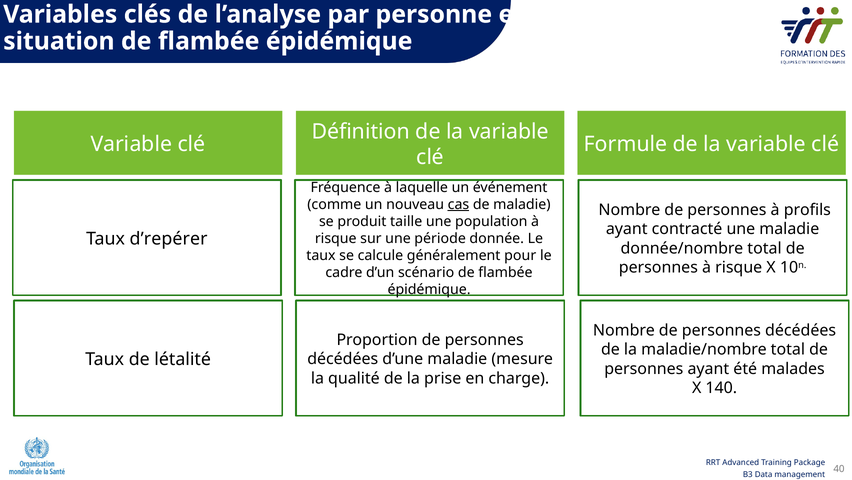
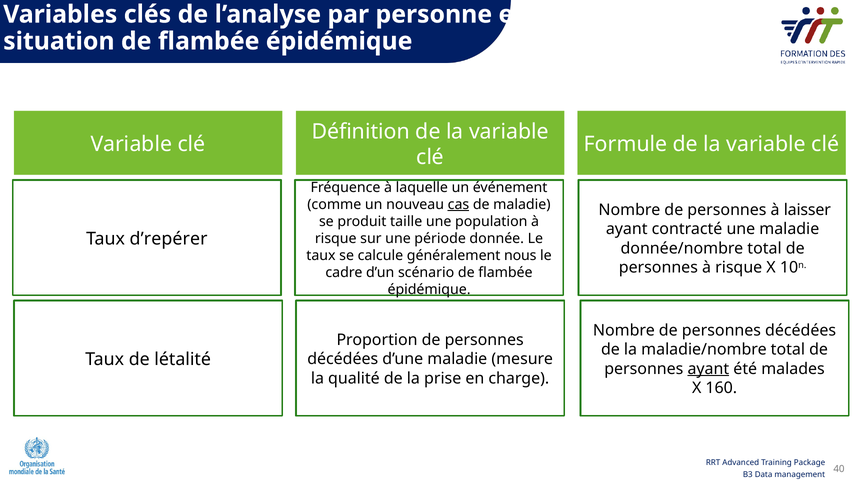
profils: profils -> laisser
pour: pour -> nous
ayant at (708, 368) underline: none -> present
140: 140 -> 160
